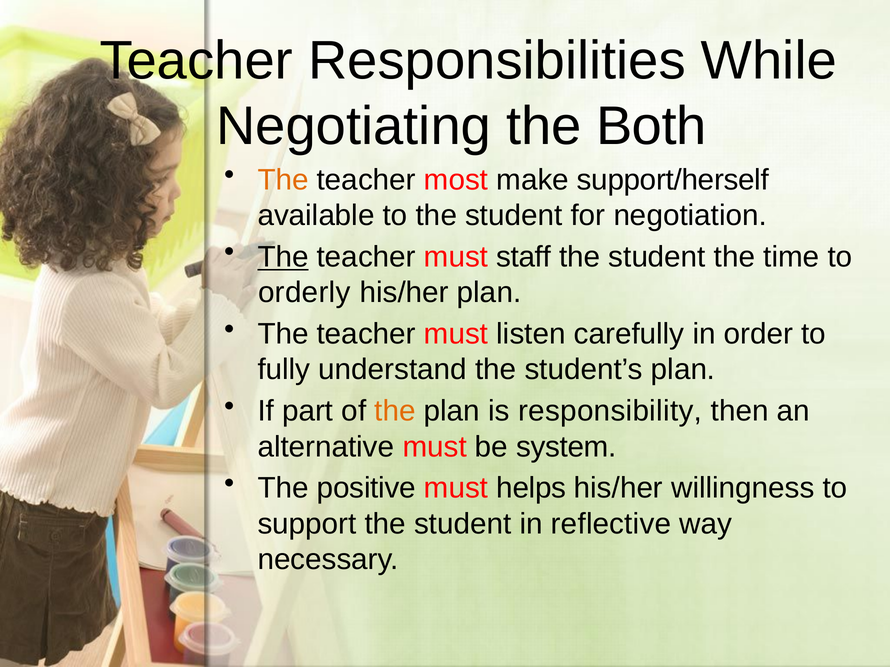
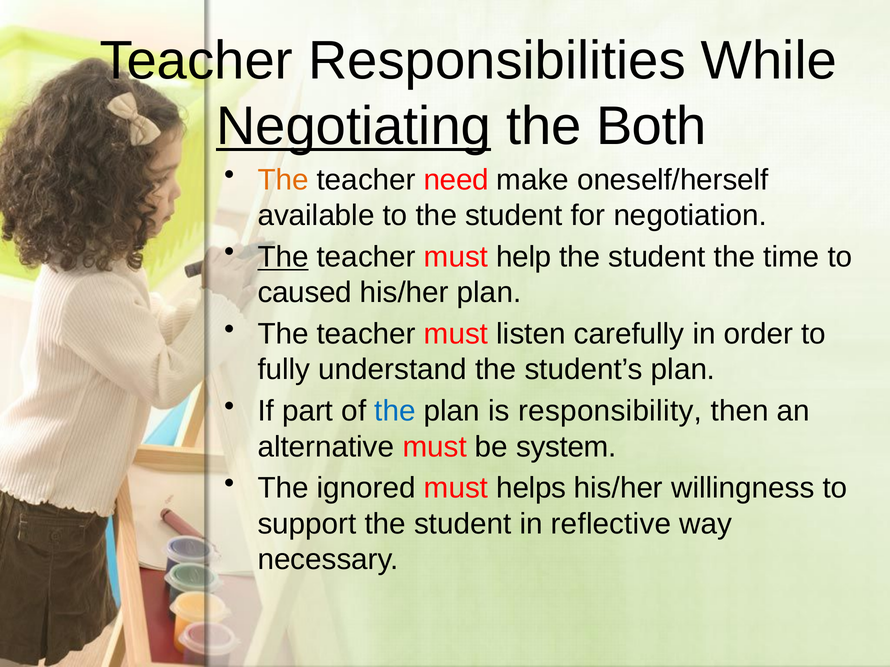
Negotiating underline: none -> present
most: most -> need
support/herself: support/herself -> oneself/herself
staff: staff -> help
orderly: orderly -> caused
the at (395, 411) colour: orange -> blue
positive: positive -> ignored
